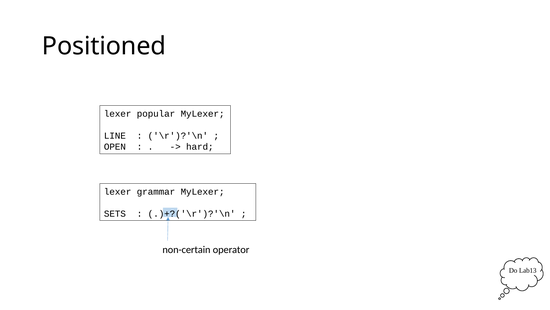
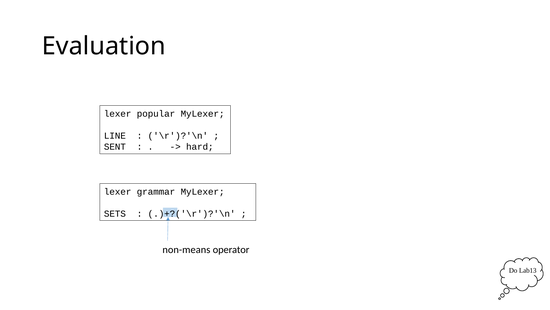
Positioned: Positioned -> Evaluation
OPEN: OPEN -> SENT
non-certain: non-certain -> non-means
